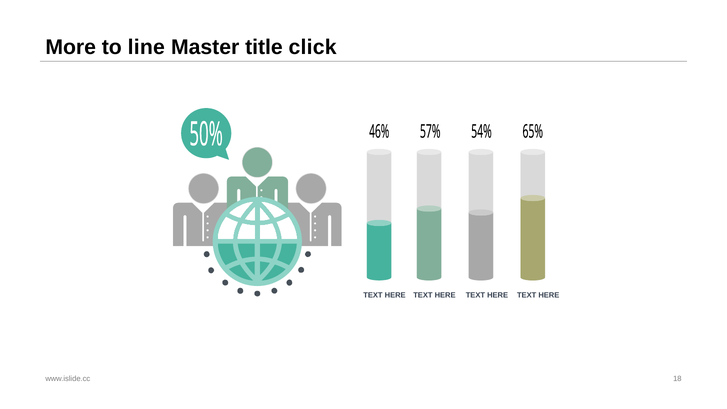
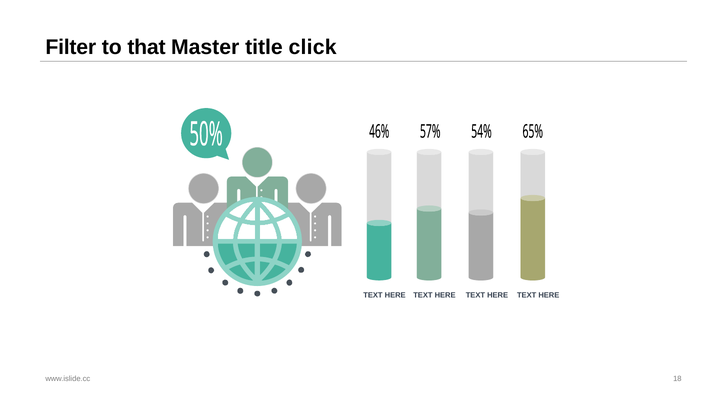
More: More -> Filter
line: line -> that
